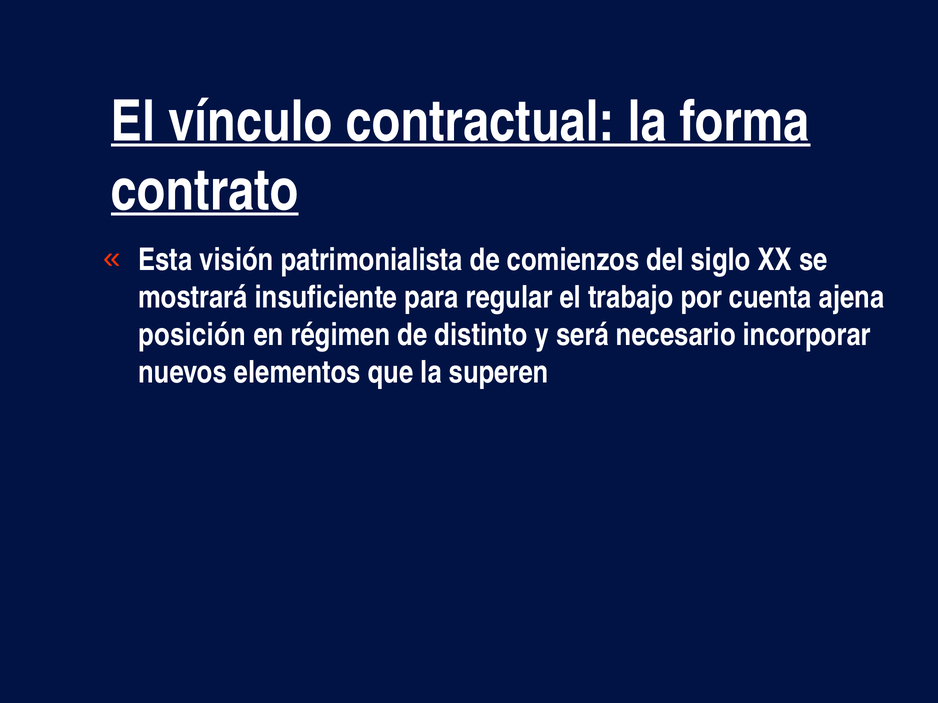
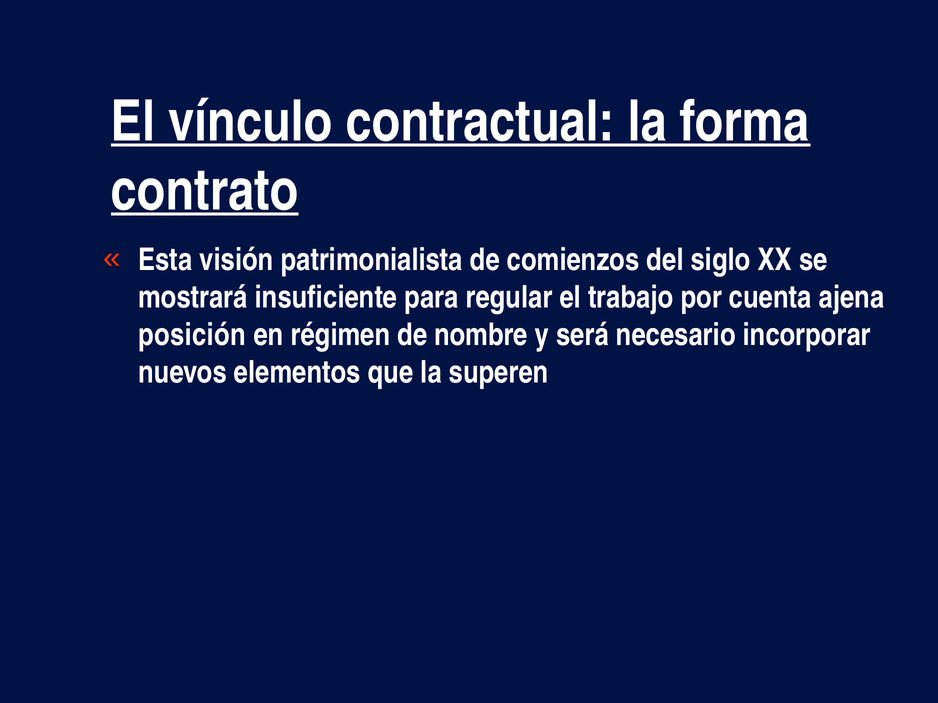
distinto: distinto -> nombre
